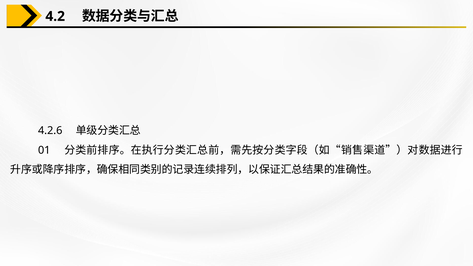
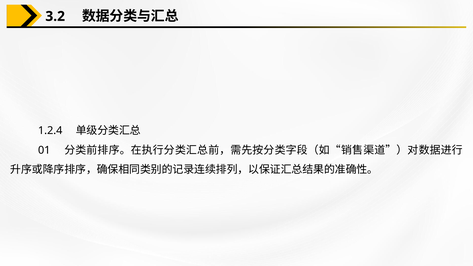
4.2: 4.2 -> 3.2
4.2.6: 4.2.6 -> 1.2.4
